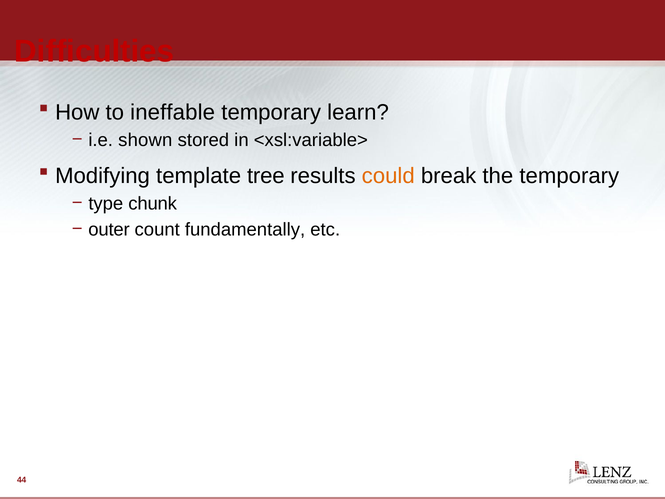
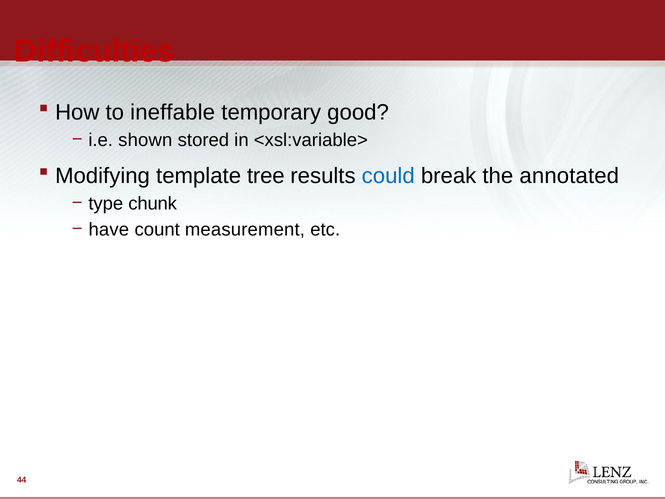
learn: learn -> good
could colour: orange -> blue
the temporary: temporary -> annotated
outer: outer -> have
fundamentally: fundamentally -> measurement
